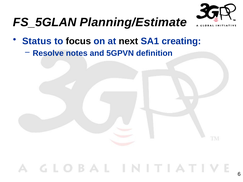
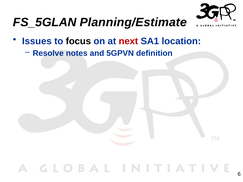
Status: Status -> Issues
next colour: black -> red
creating: creating -> location
